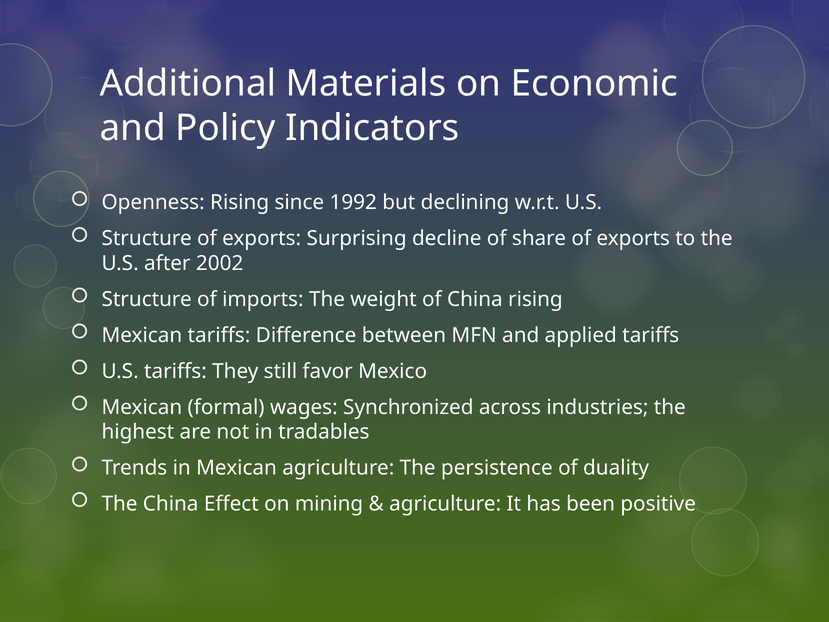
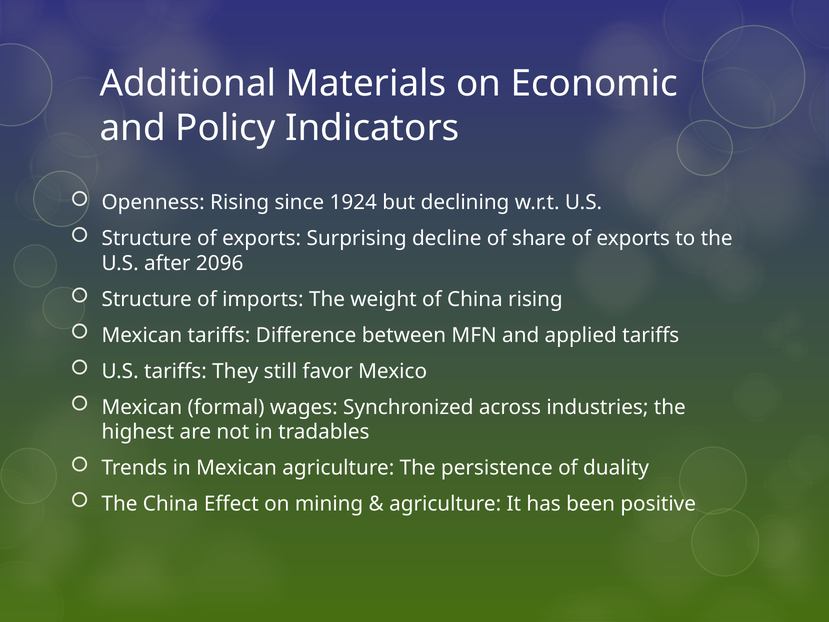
1992: 1992 -> 1924
2002: 2002 -> 2096
